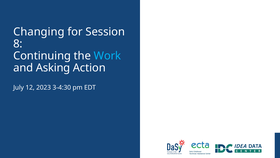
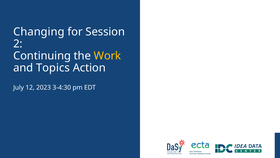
8: 8 -> 2
Work colour: light blue -> yellow
Asking: Asking -> Topics
